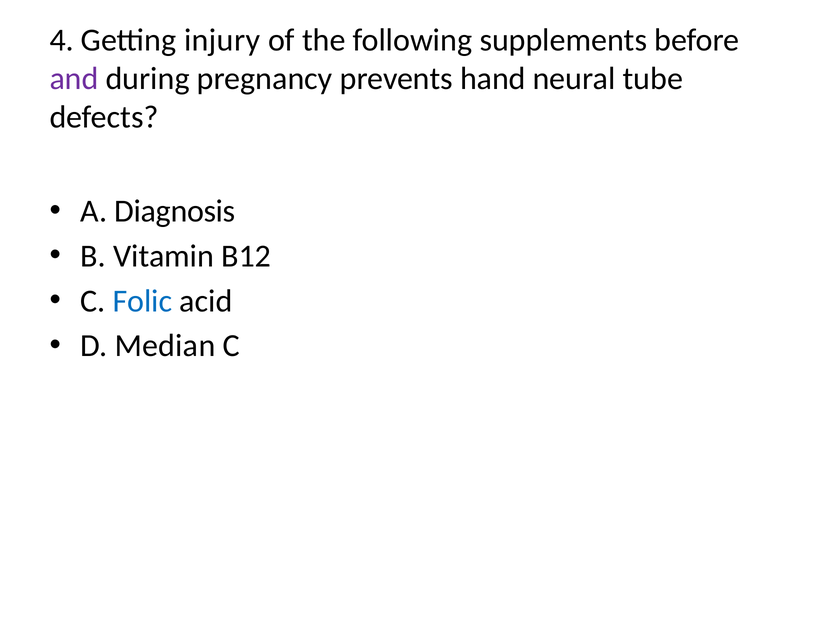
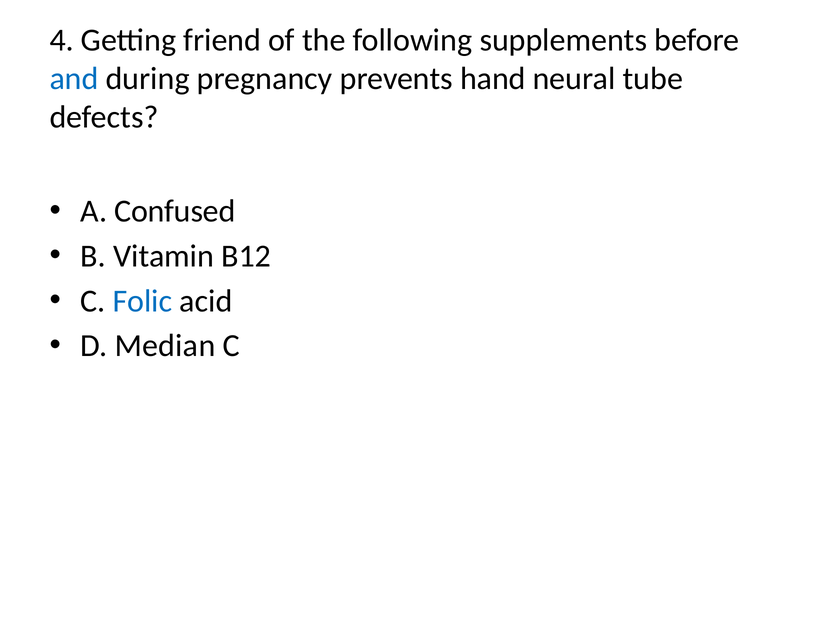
injury: injury -> friend
and colour: purple -> blue
Diagnosis: Diagnosis -> Confused
